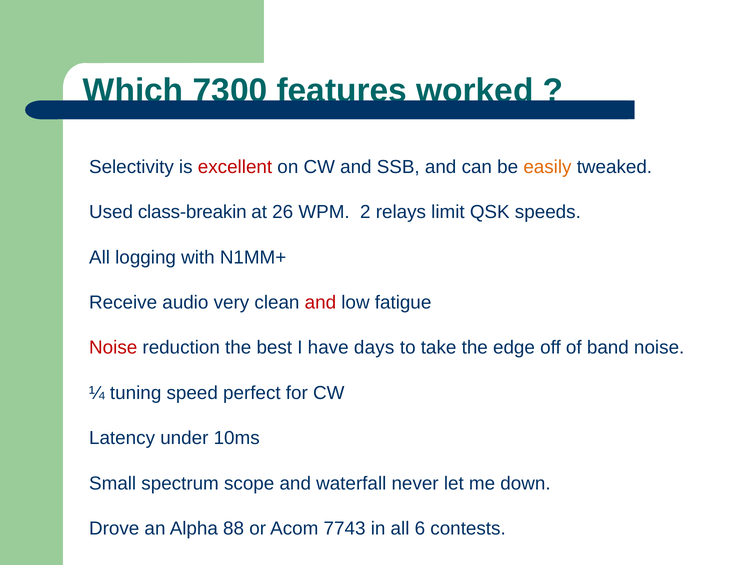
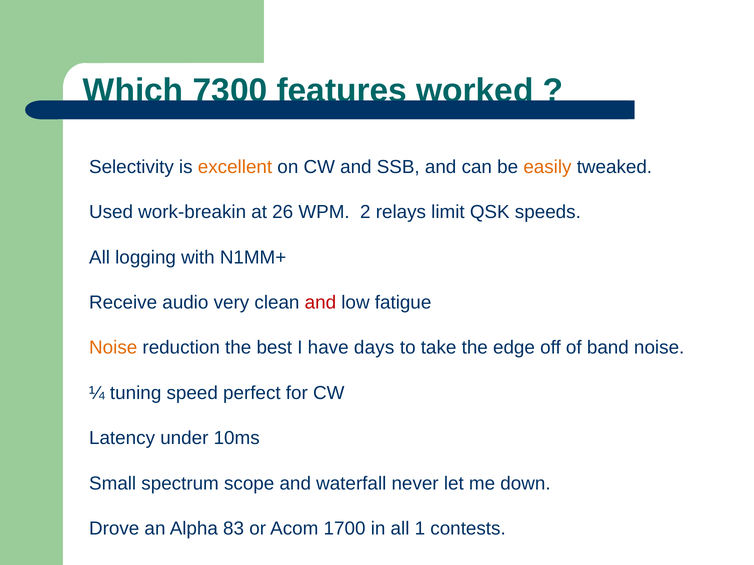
excellent colour: red -> orange
class-breakin: class-breakin -> work-breakin
Noise at (113, 348) colour: red -> orange
88: 88 -> 83
7743: 7743 -> 1700
6: 6 -> 1
